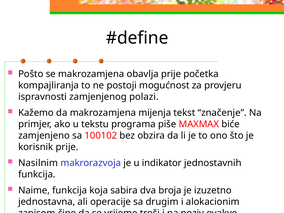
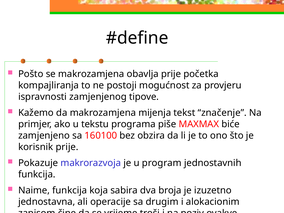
polazi: polazi -> tipove
100102: 100102 -> 160100
Nasilnim: Nasilnim -> Pokazuje
indikator: indikator -> program
